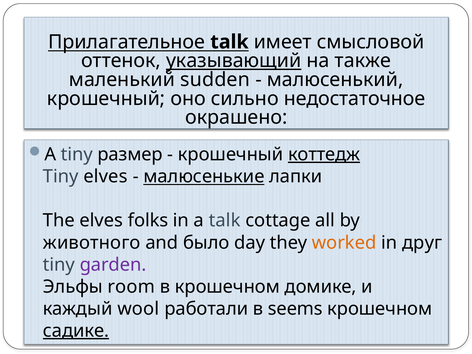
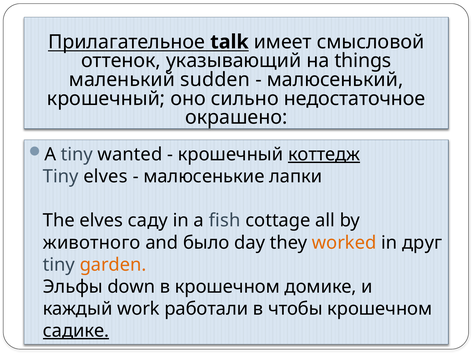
указывающий underline: present -> none
также: также -> things
размер: размер -> wanted
малюсенькие underline: present -> none
folks: folks -> саду
a talk: talk -> fish
garden colour: purple -> orange
room: room -> down
wool: wool -> work
seems: seems -> чтобы
